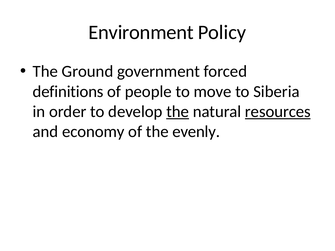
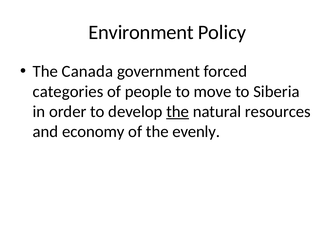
Ground: Ground -> Canada
definitions: definitions -> categories
resources underline: present -> none
